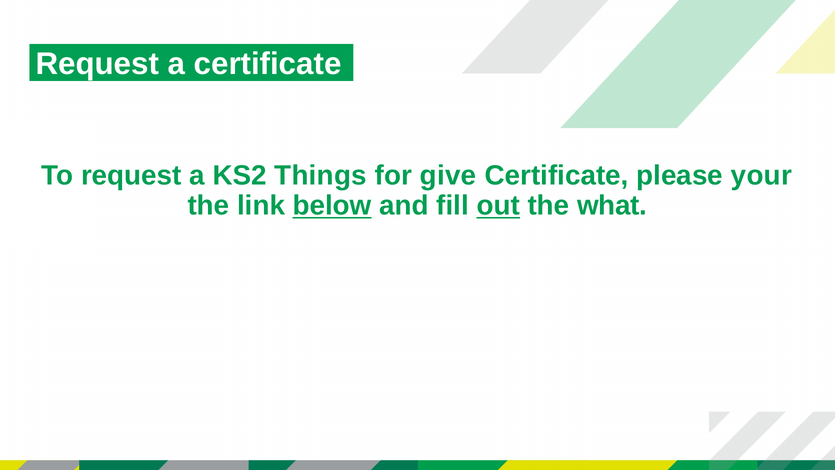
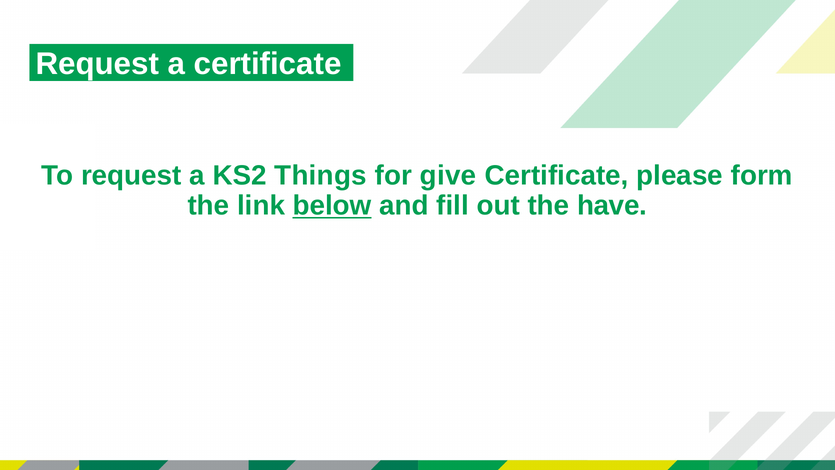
your: your -> form
out underline: present -> none
what: what -> have
